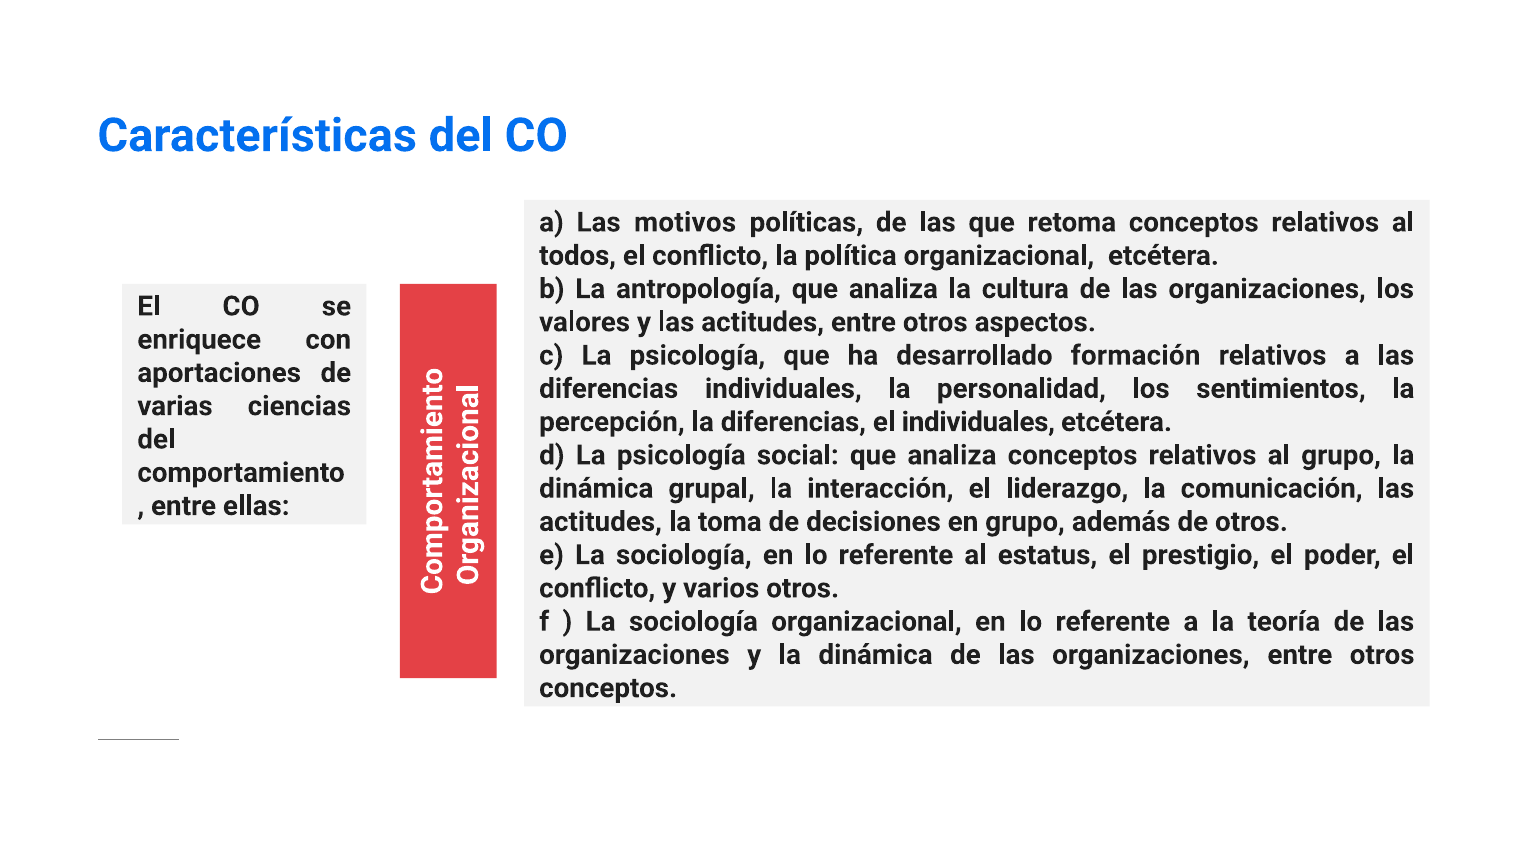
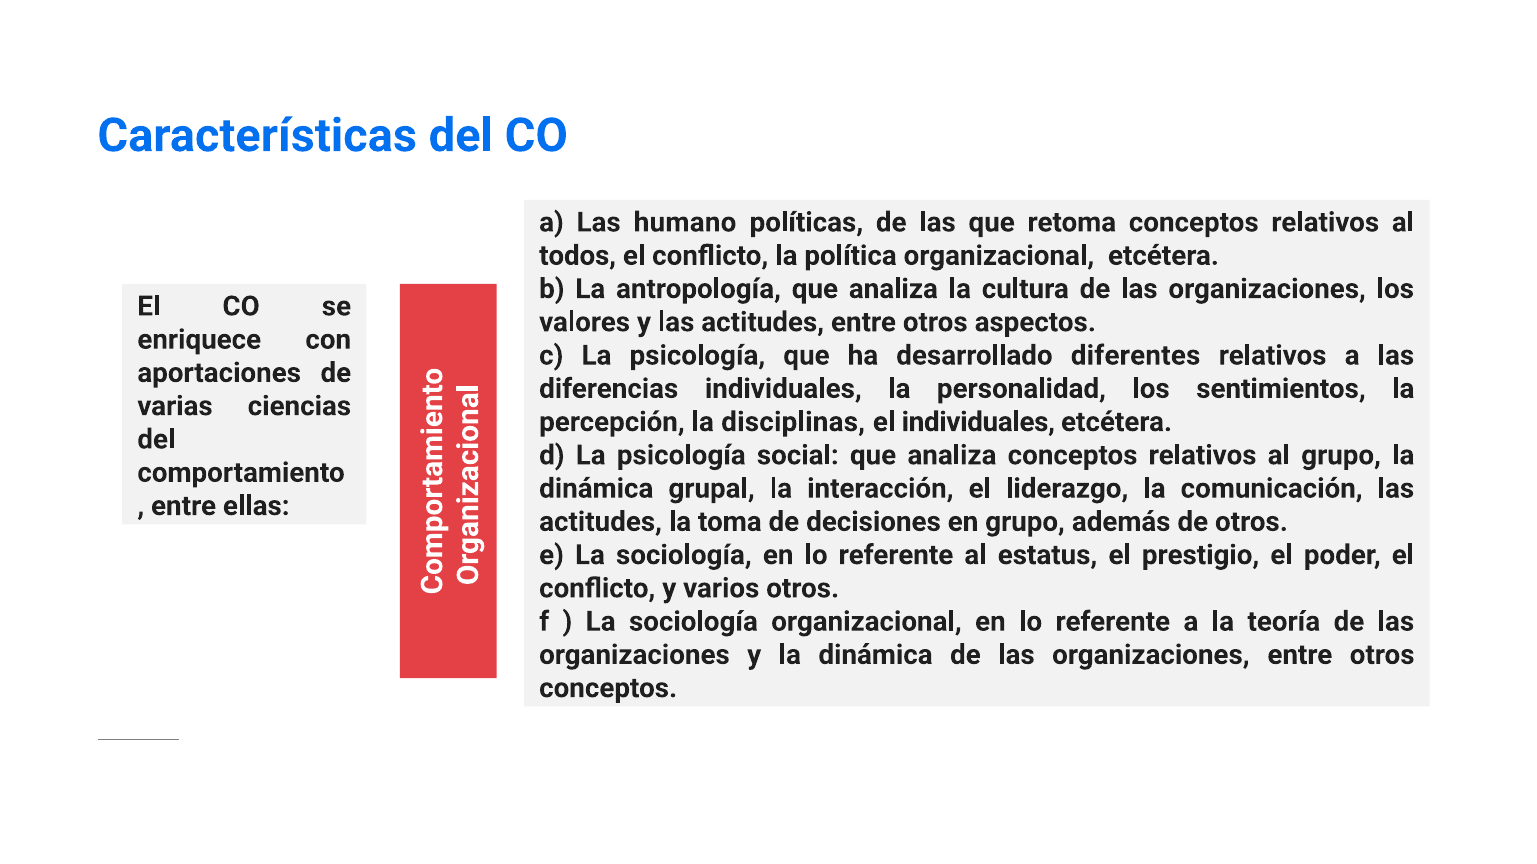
motivos: motivos -> humano
formación: formación -> diferentes
la diferencias: diferencias -> disciplinas
